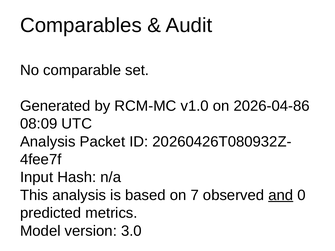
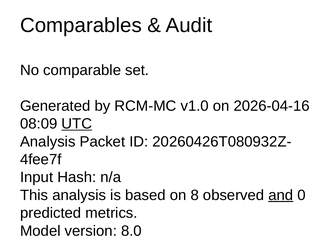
2026-04-86: 2026-04-86 -> 2026-04-16
UTC underline: none -> present
7: 7 -> 8
3.0: 3.0 -> 8.0
